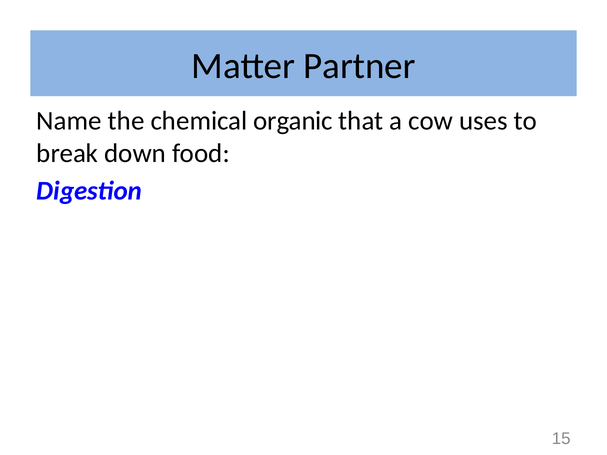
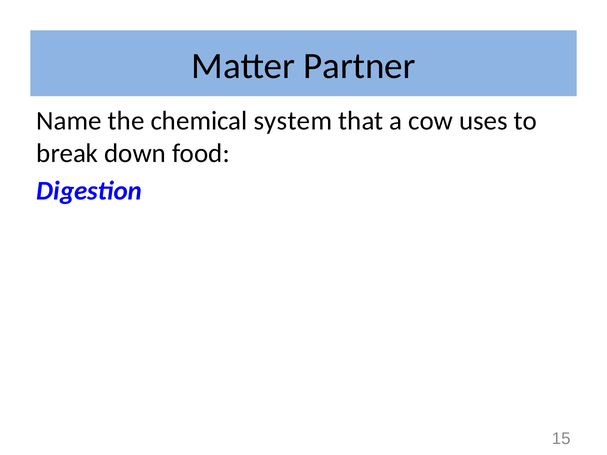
organic: organic -> system
